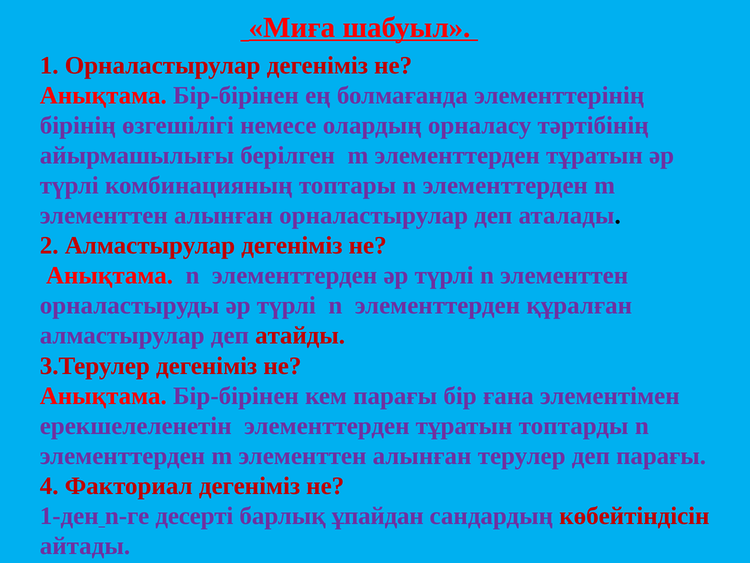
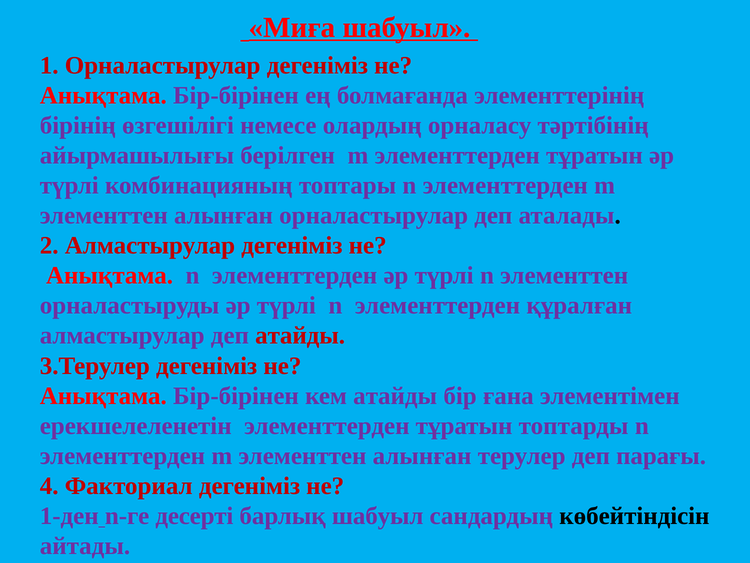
кем парағы: парағы -> атайды
барлық ұпайдан: ұпайдан -> шабуыл
көбейтіндісін colour: red -> black
